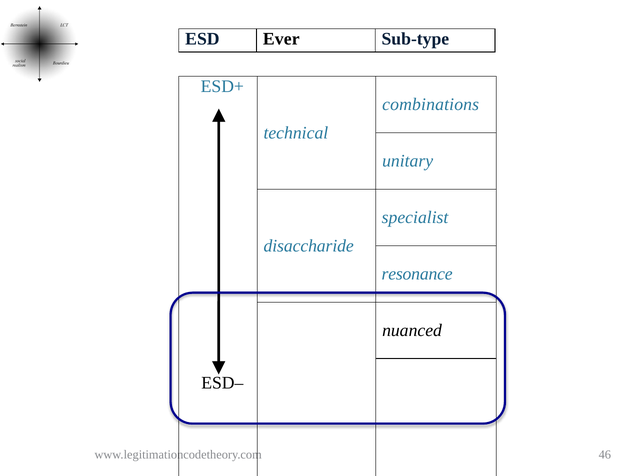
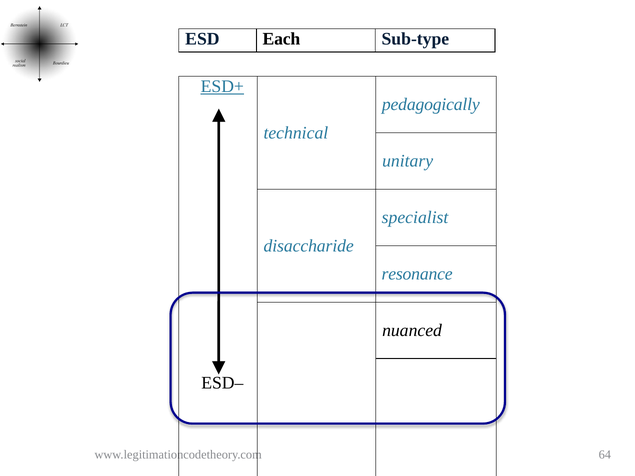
Ever: Ever -> Each
ESD+ underline: none -> present
combinations: combinations -> pedagogically
46: 46 -> 64
